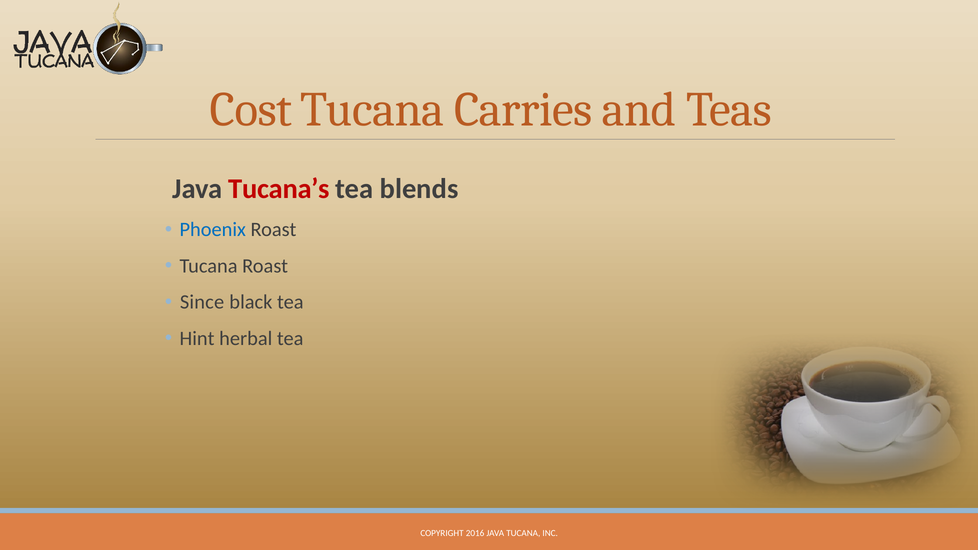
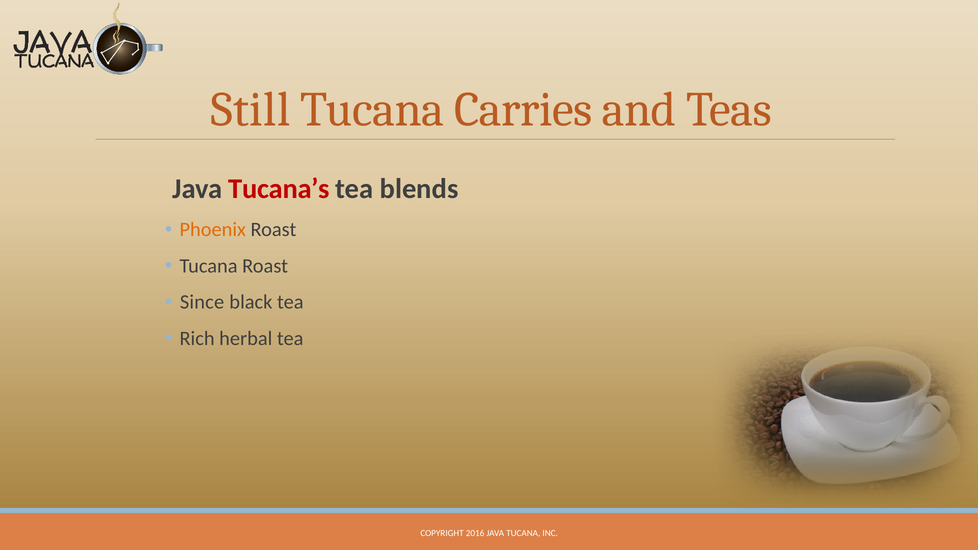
Cost: Cost -> Still
Phoenix colour: blue -> orange
Hint: Hint -> Rich
